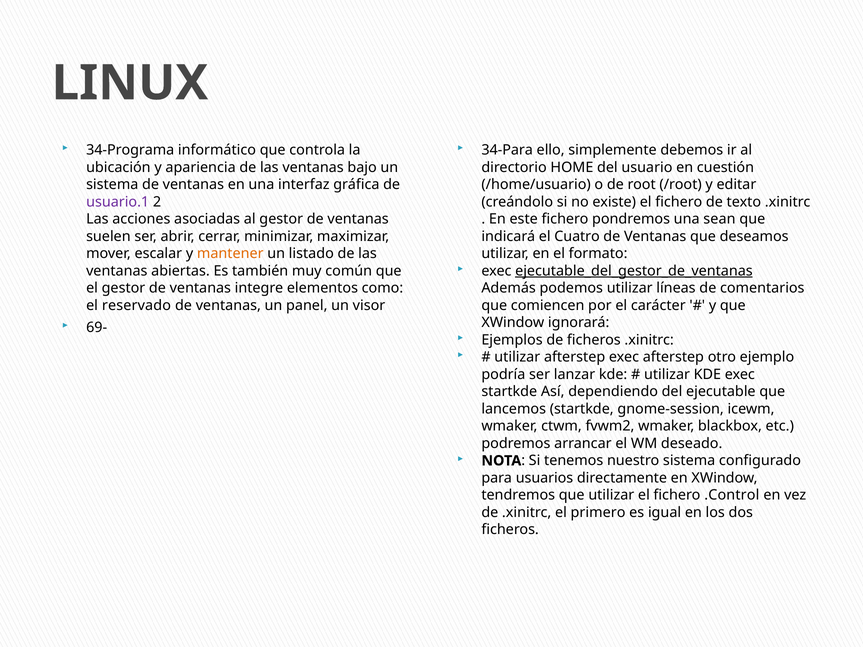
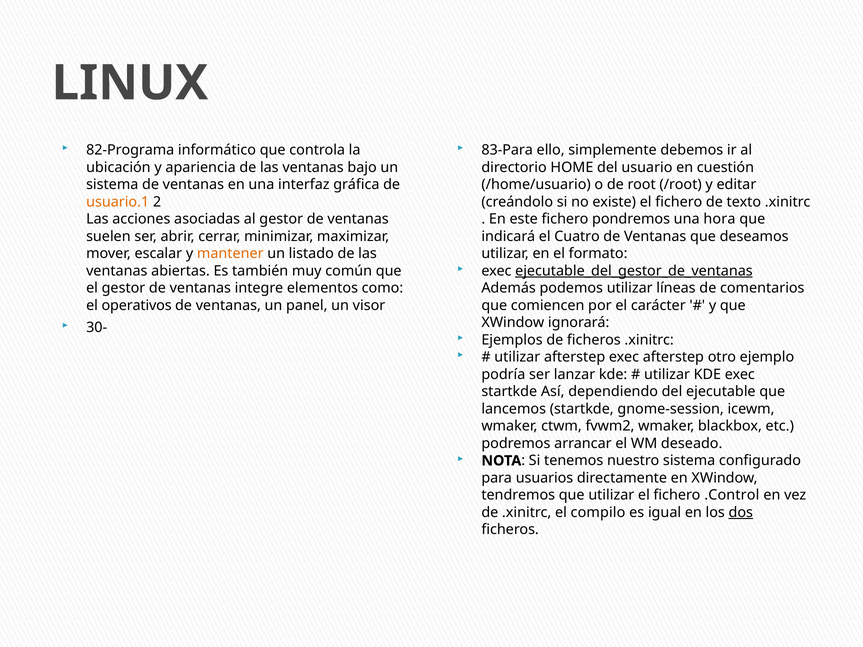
34-Programa: 34-Programa -> 82-Programa
34-Para: 34-Para -> 83-Para
usuario.1 colour: purple -> orange
sean: sean -> hora
reservado: reservado -> operativos
69-: 69- -> 30-
primero: primero -> compilo
dos underline: none -> present
